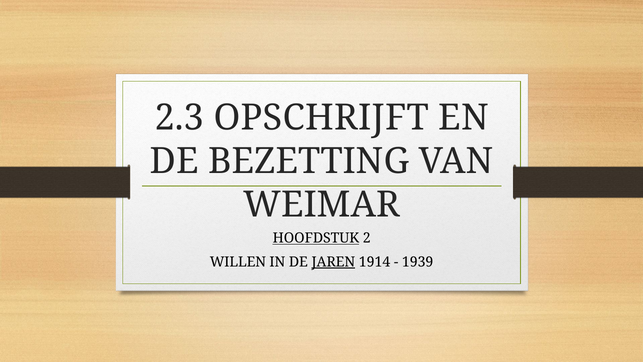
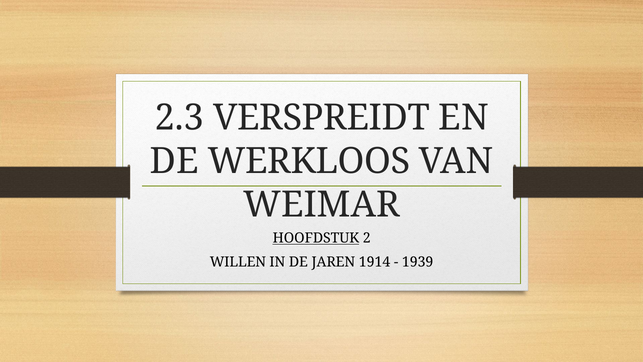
OPSCHRIJFT: OPSCHRIJFT -> VERSPREIDT
BEZETTING: BEZETTING -> WERKLOOS
JAREN underline: present -> none
